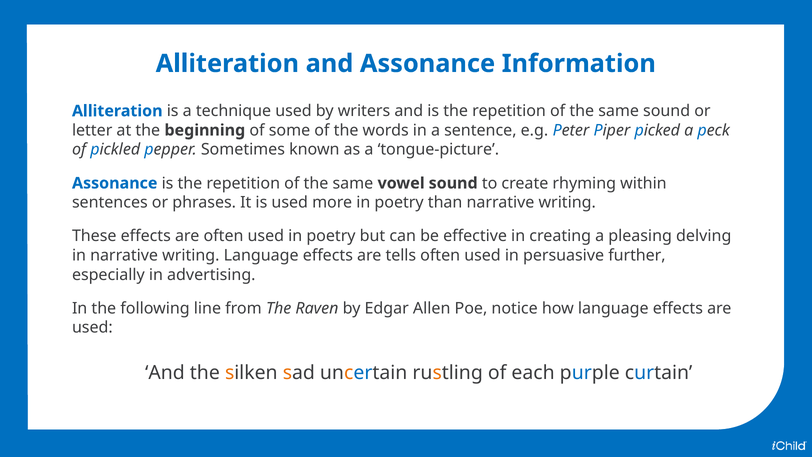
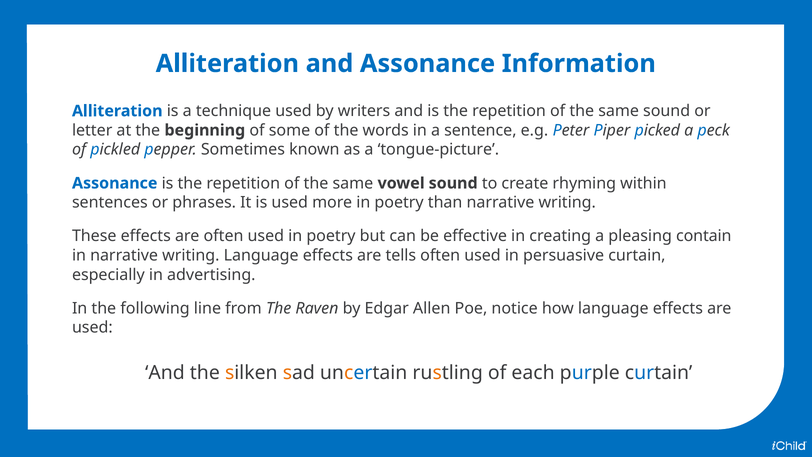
delving: delving -> contain
persuasive further: further -> curtain
